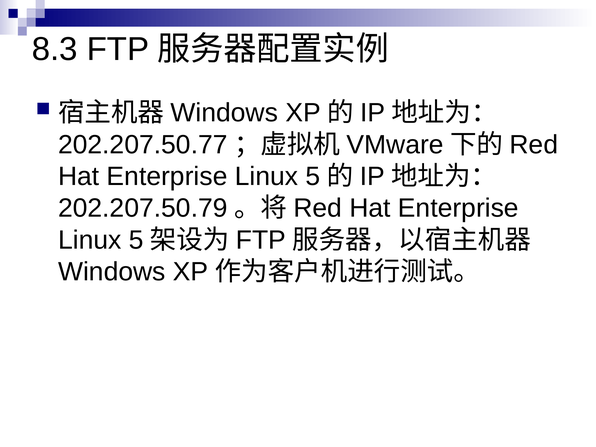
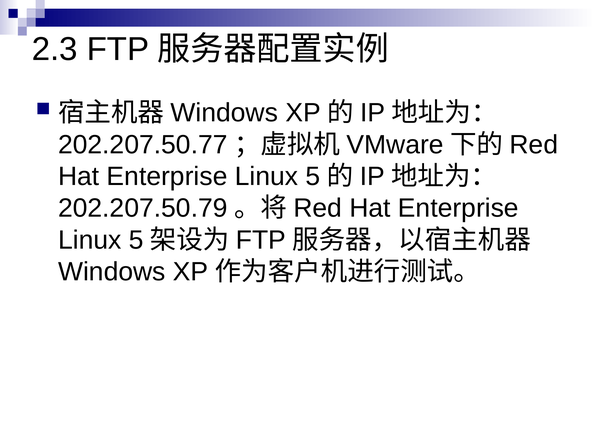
8.3: 8.3 -> 2.3
